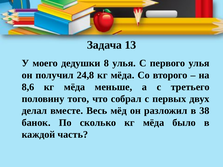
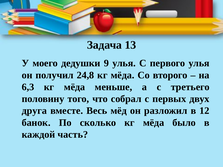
8: 8 -> 9
8,6: 8,6 -> 6,3
делал: делал -> друга
38: 38 -> 12
